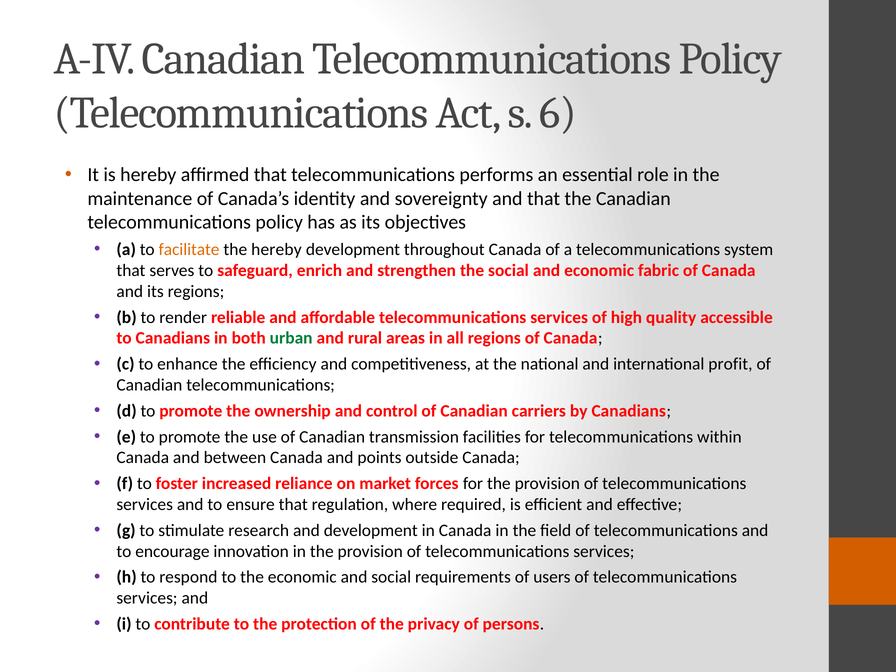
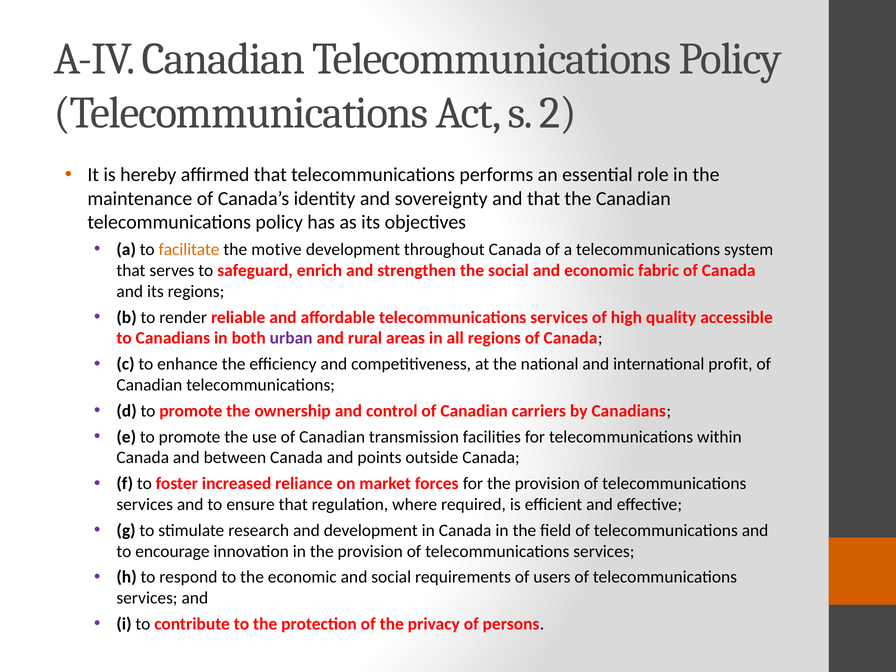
6: 6 -> 2
the hereby: hereby -> motive
urban colour: green -> purple
